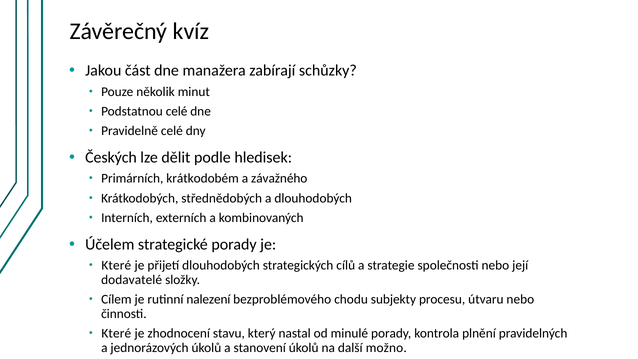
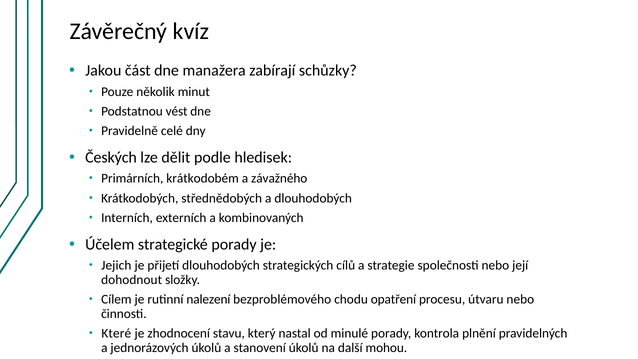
Podstatnou celé: celé -> vést
Které at (116, 265): Které -> Jejich
dodavatelé: dodavatelé -> dohodnout
subjekty: subjekty -> opatření
možno: možno -> mohou
